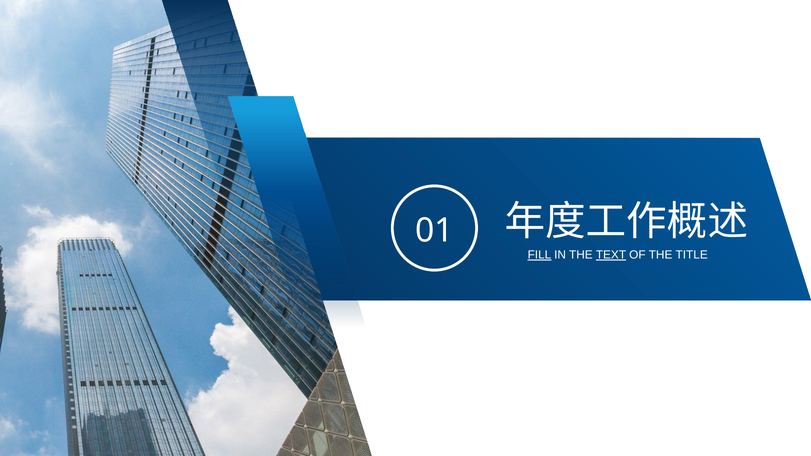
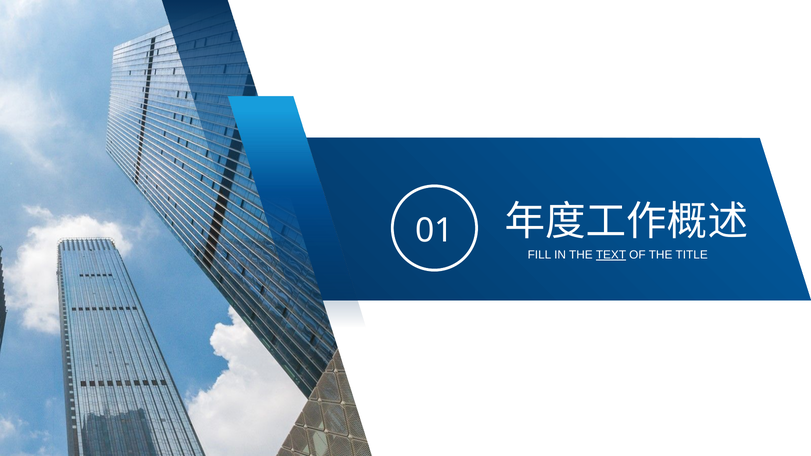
FILL underline: present -> none
